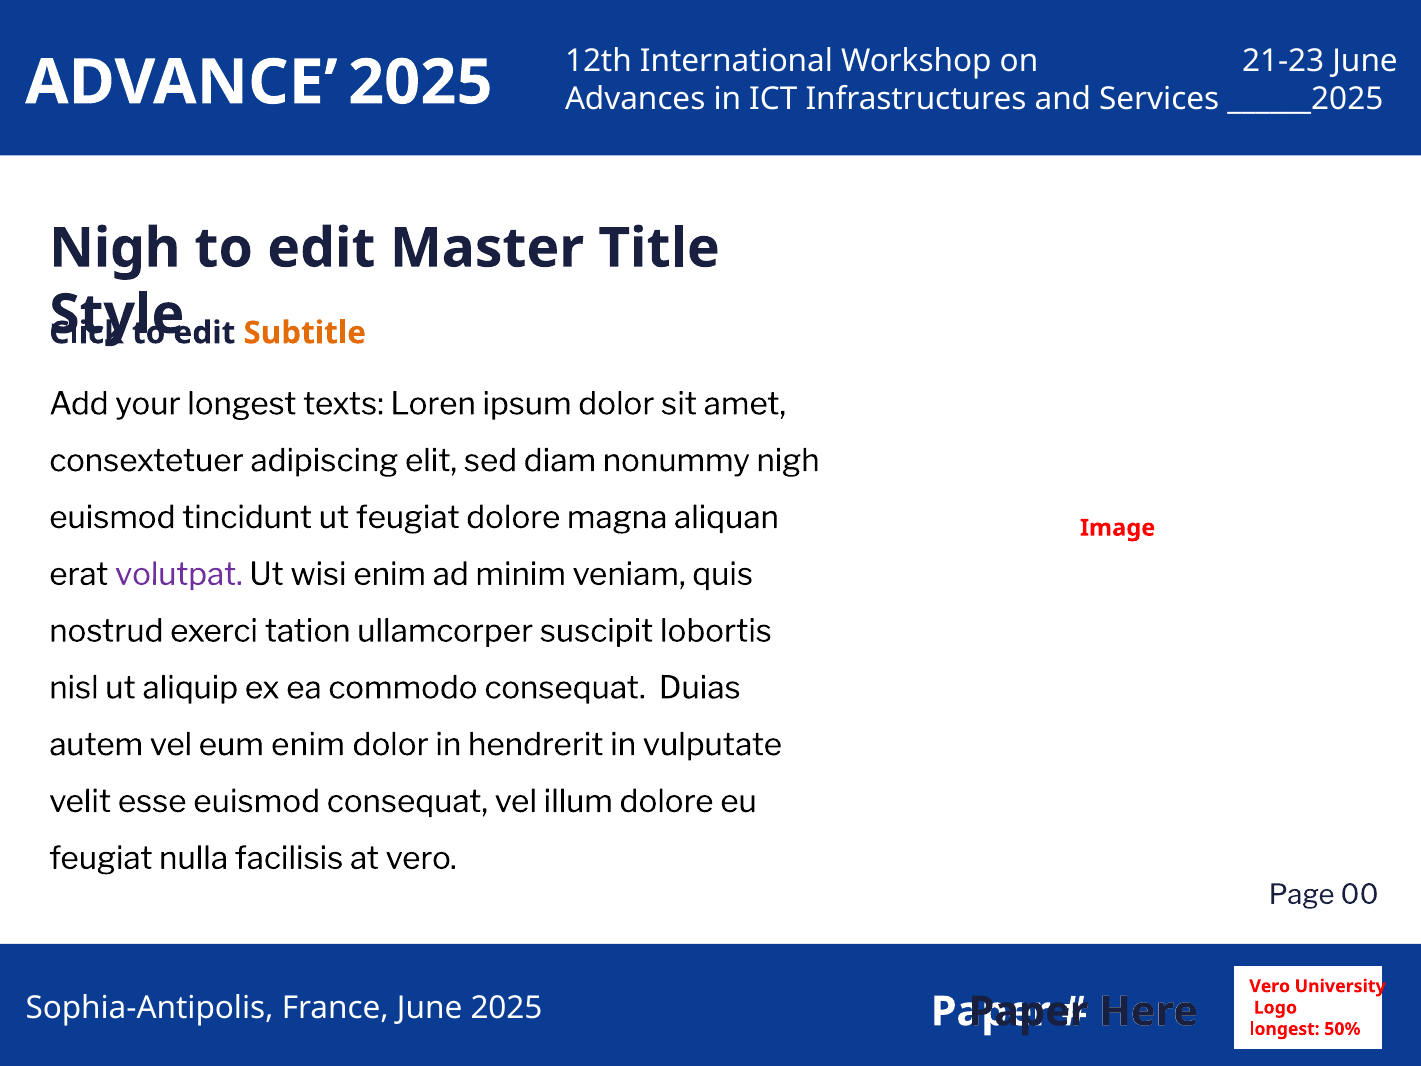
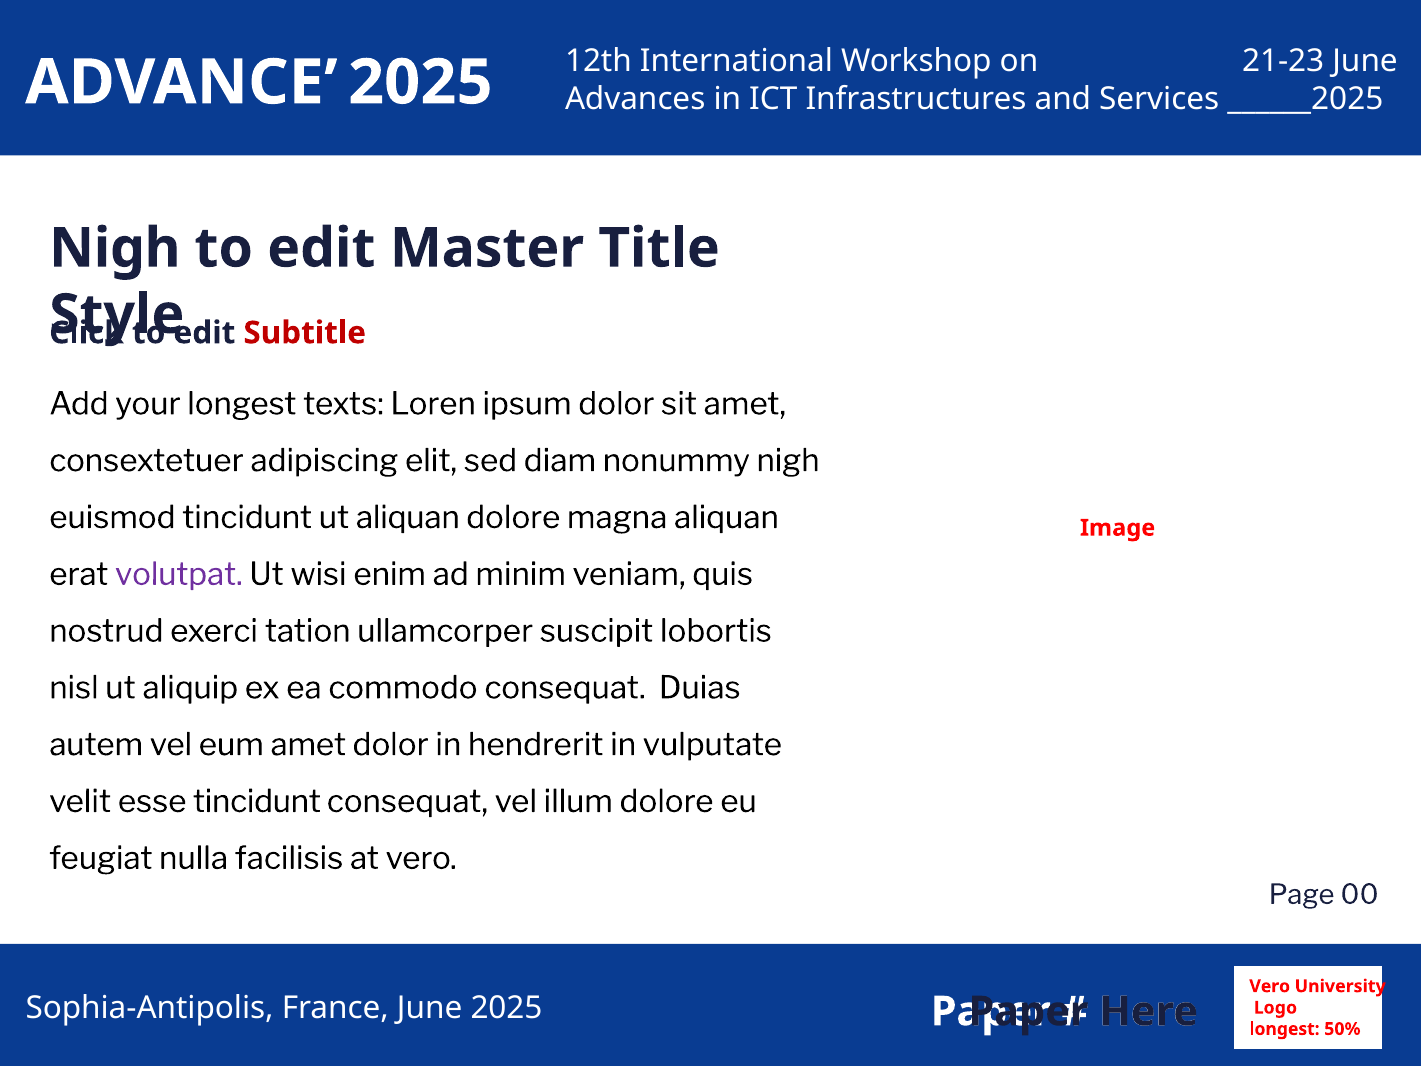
Subtitle colour: orange -> red
ut feugiat: feugiat -> aliquan
eum enim: enim -> amet
esse euismod: euismod -> tincidunt
